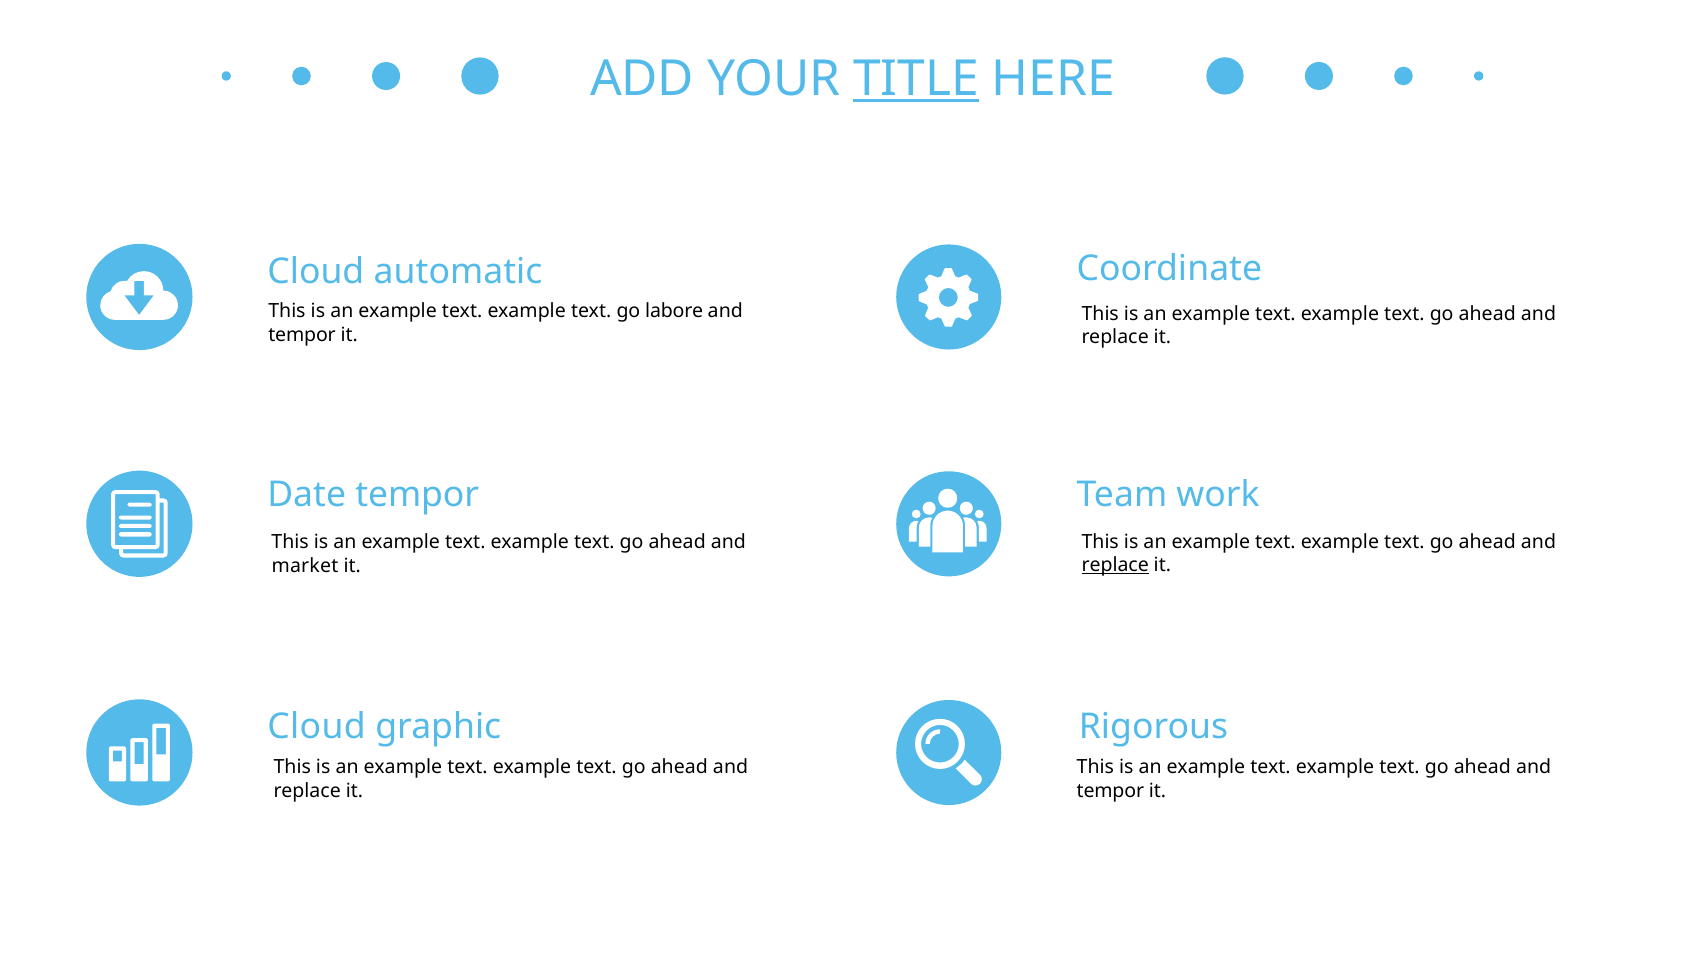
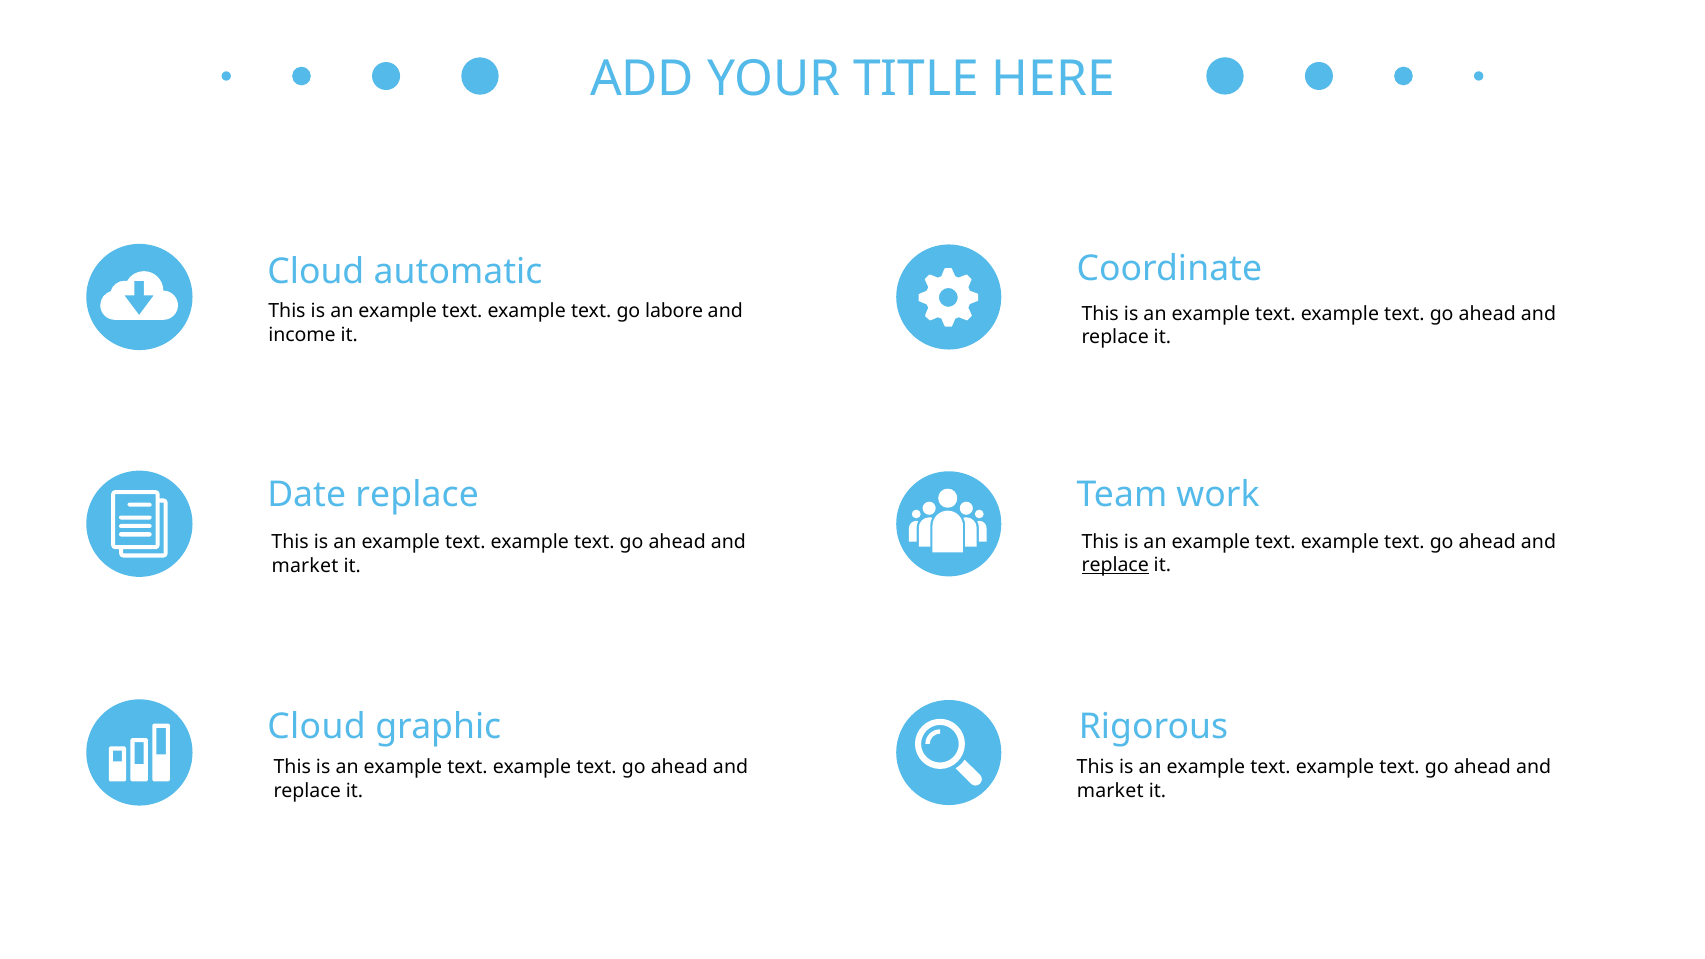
TITLE underline: present -> none
tempor at (302, 335): tempor -> income
Date tempor: tempor -> replace
tempor at (1110, 791): tempor -> market
